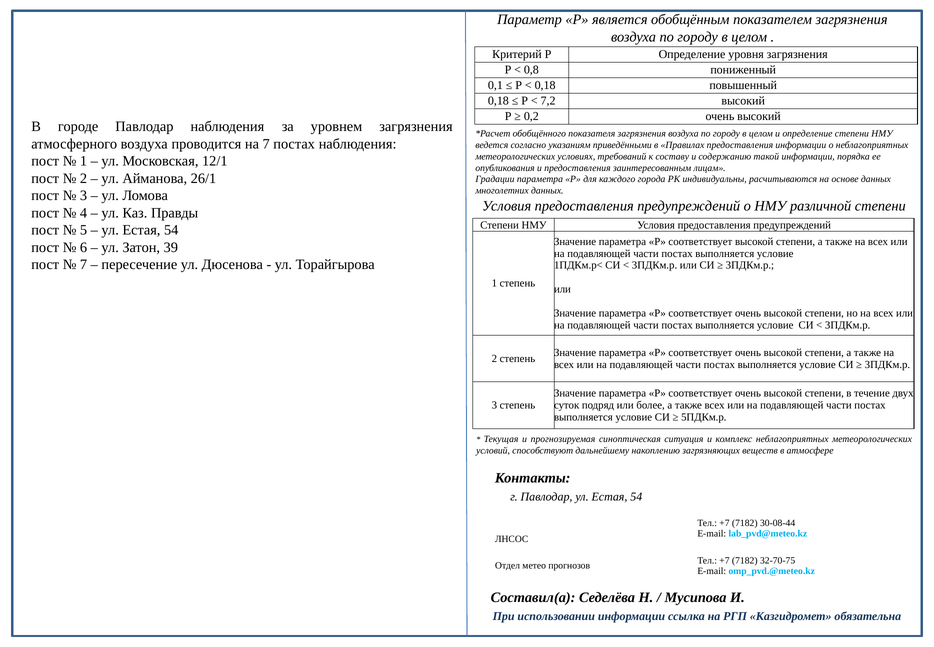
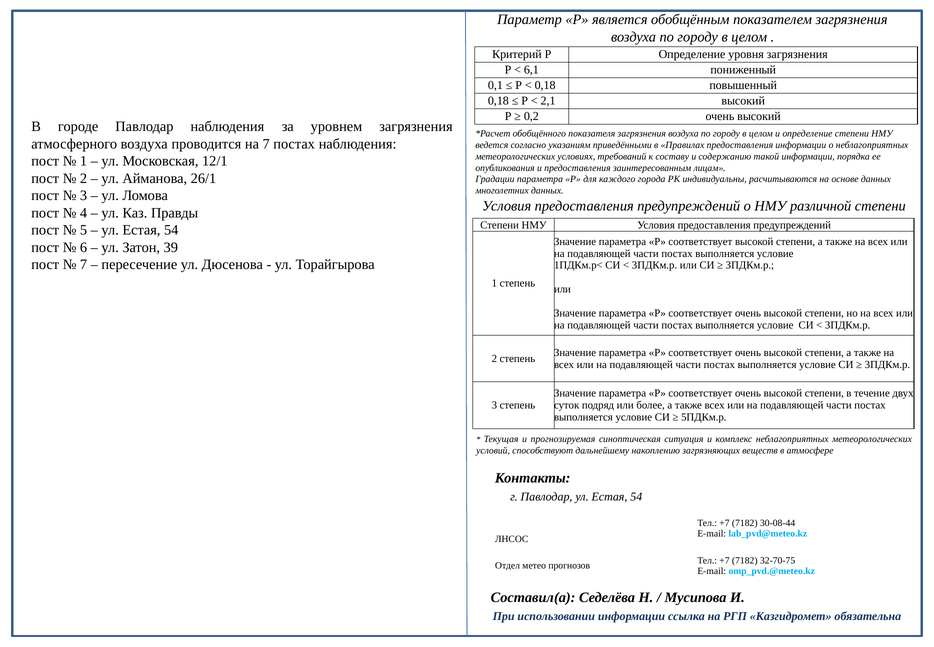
0,8: 0,8 -> 6,1
7,2: 7,2 -> 2,1
